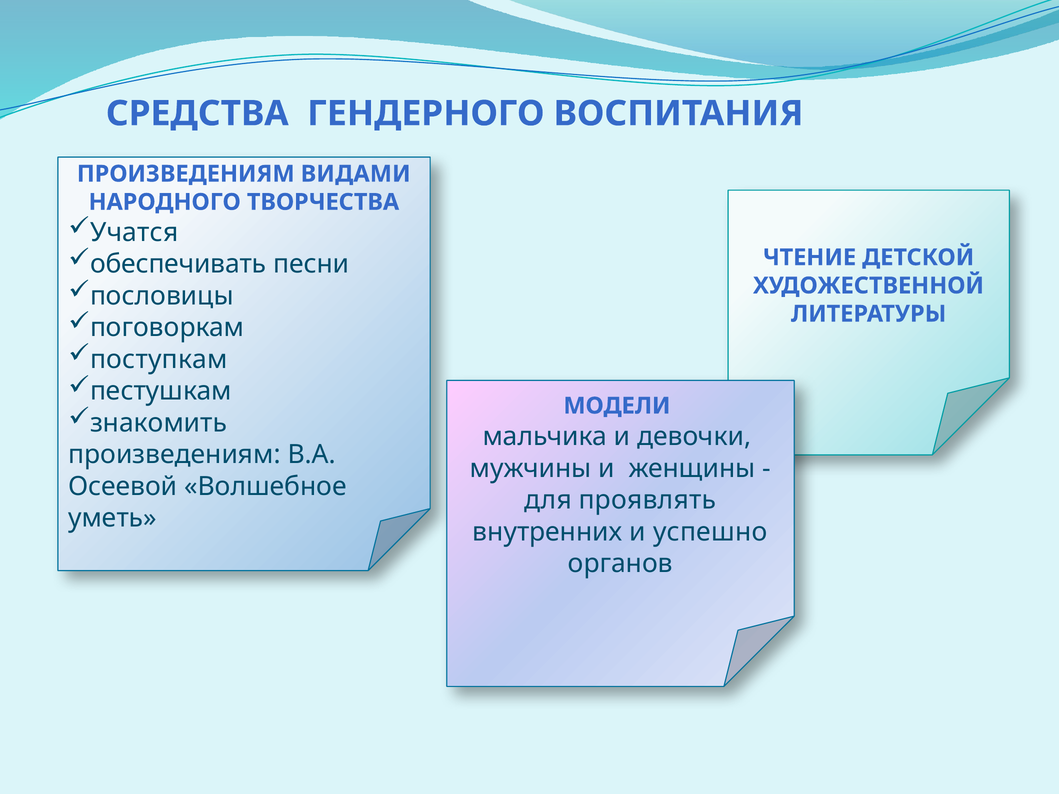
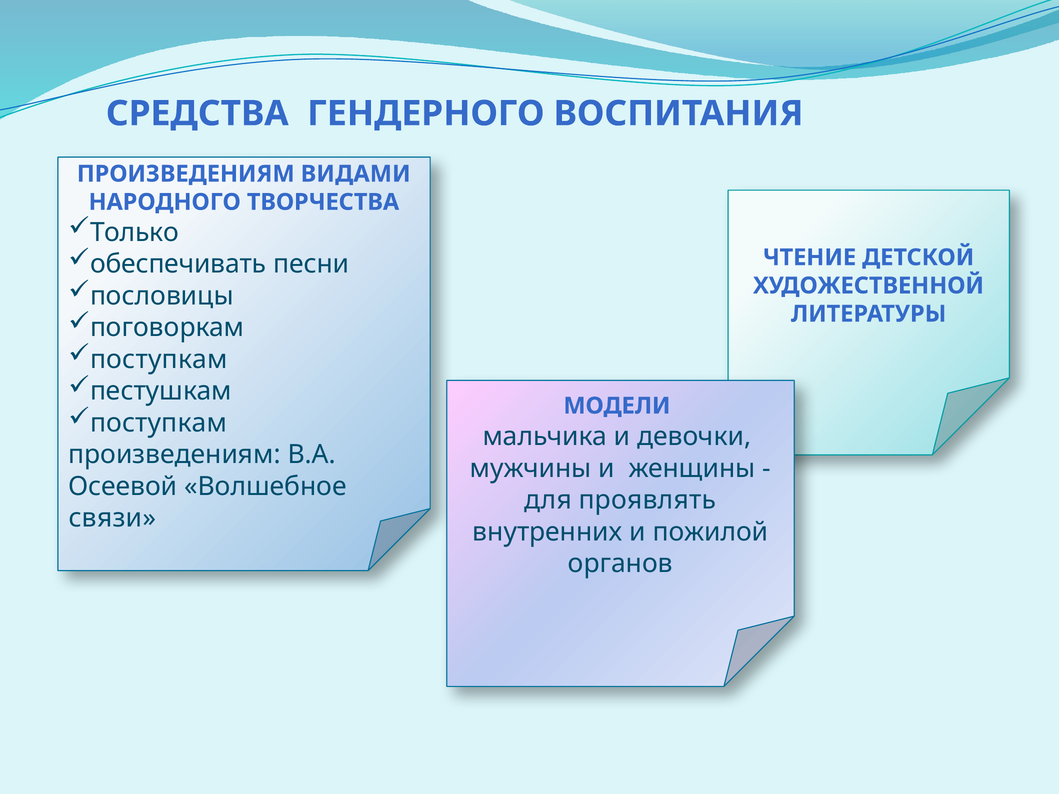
Учатся: Учатся -> Только
знакомить at (159, 423): знакомить -> поступкам
уметь: уметь -> связи
успешно: успешно -> пожилой
